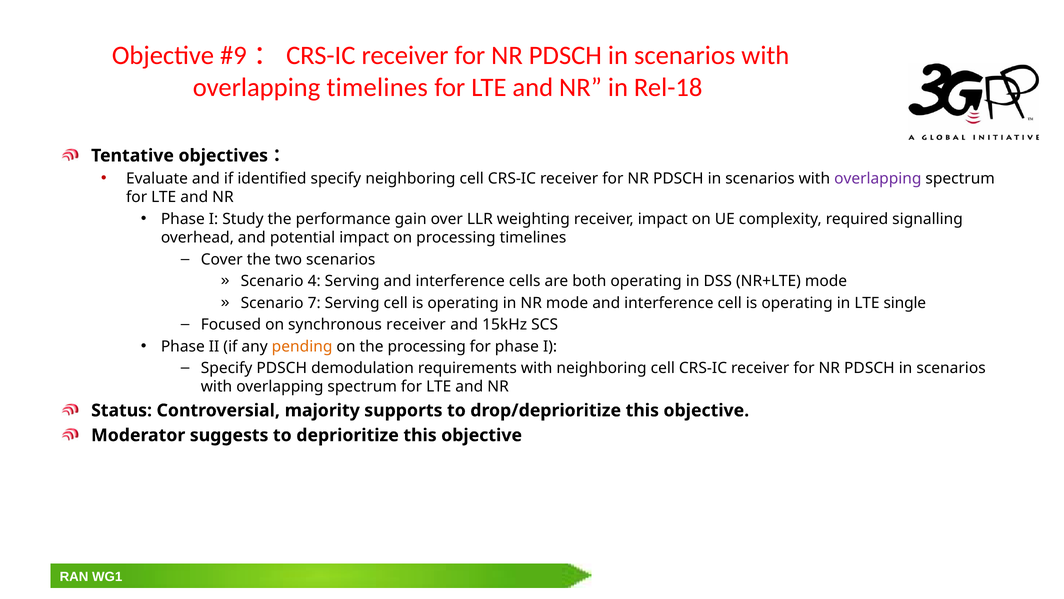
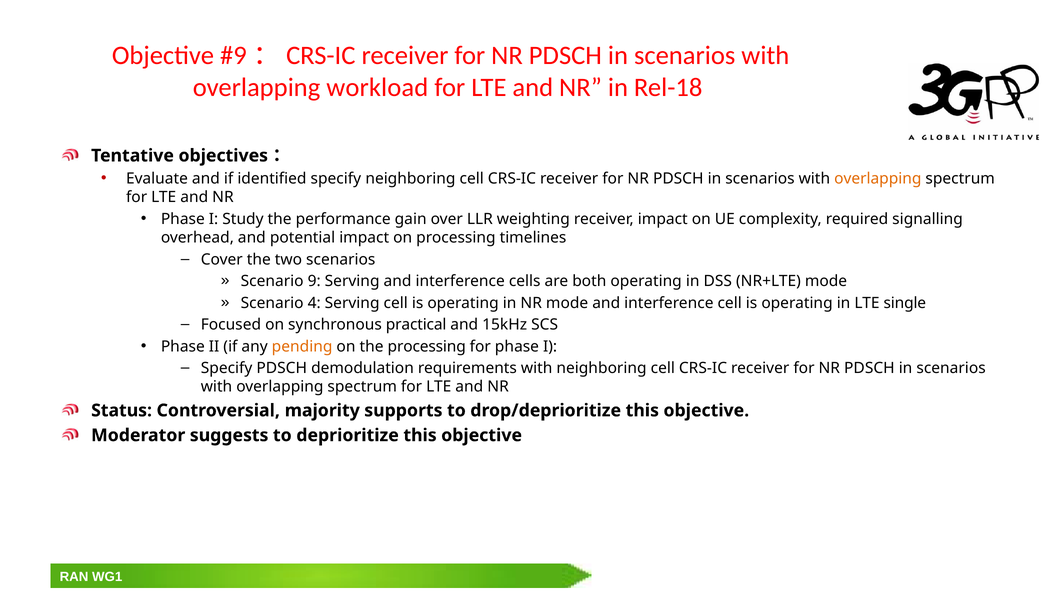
overlapping timelines: timelines -> workload
overlapping at (878, 178) colour: purple -> orange
4: 4 -> 9
7: 7 -> 4
synchronous receiver: receiver -> practical
